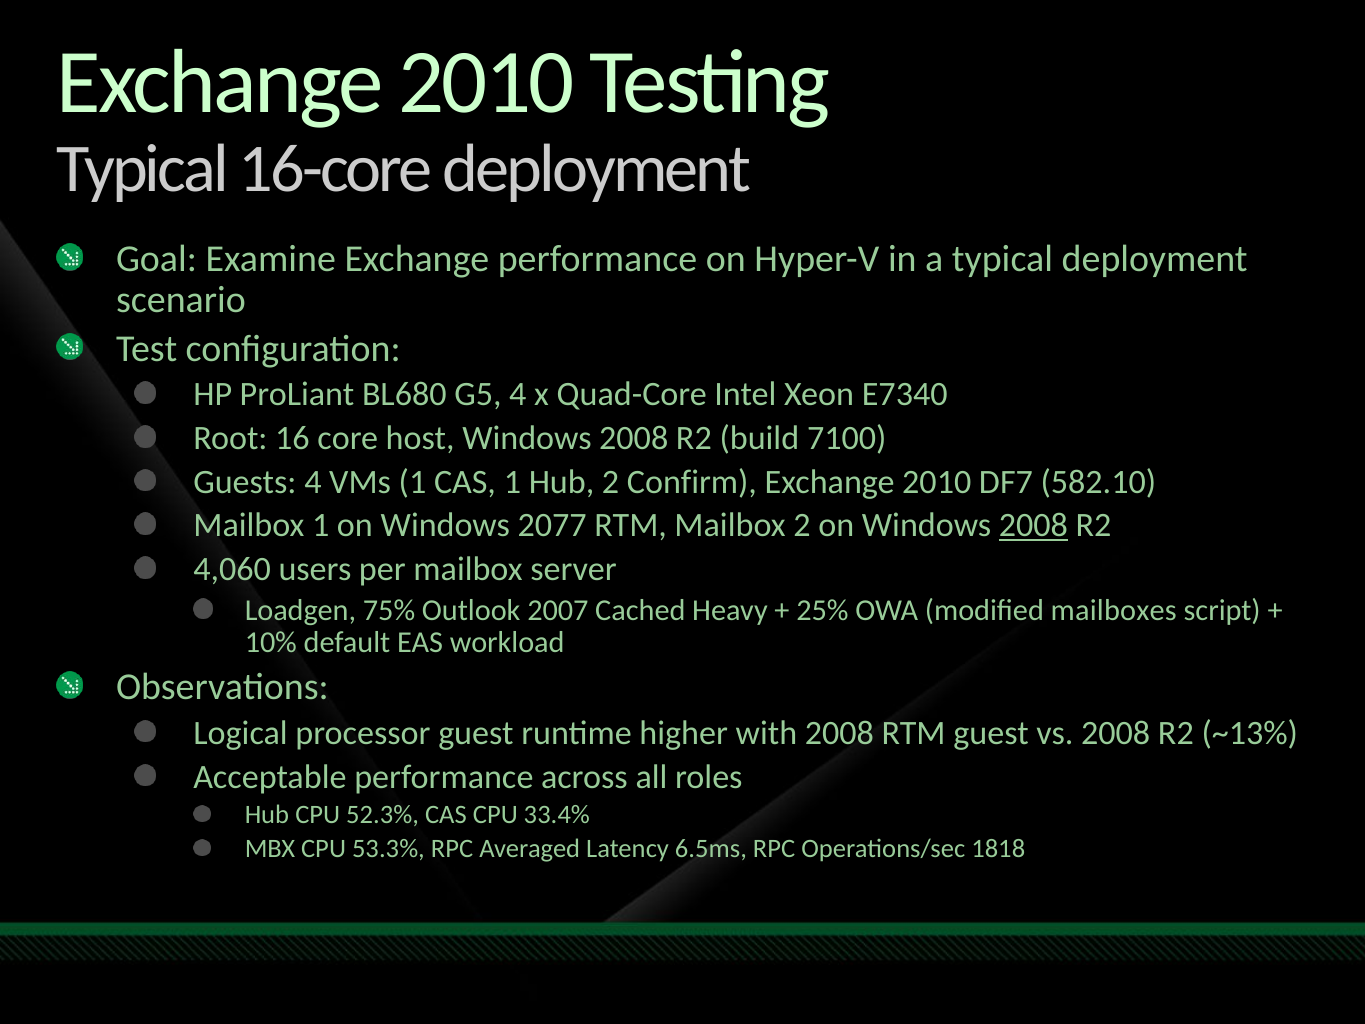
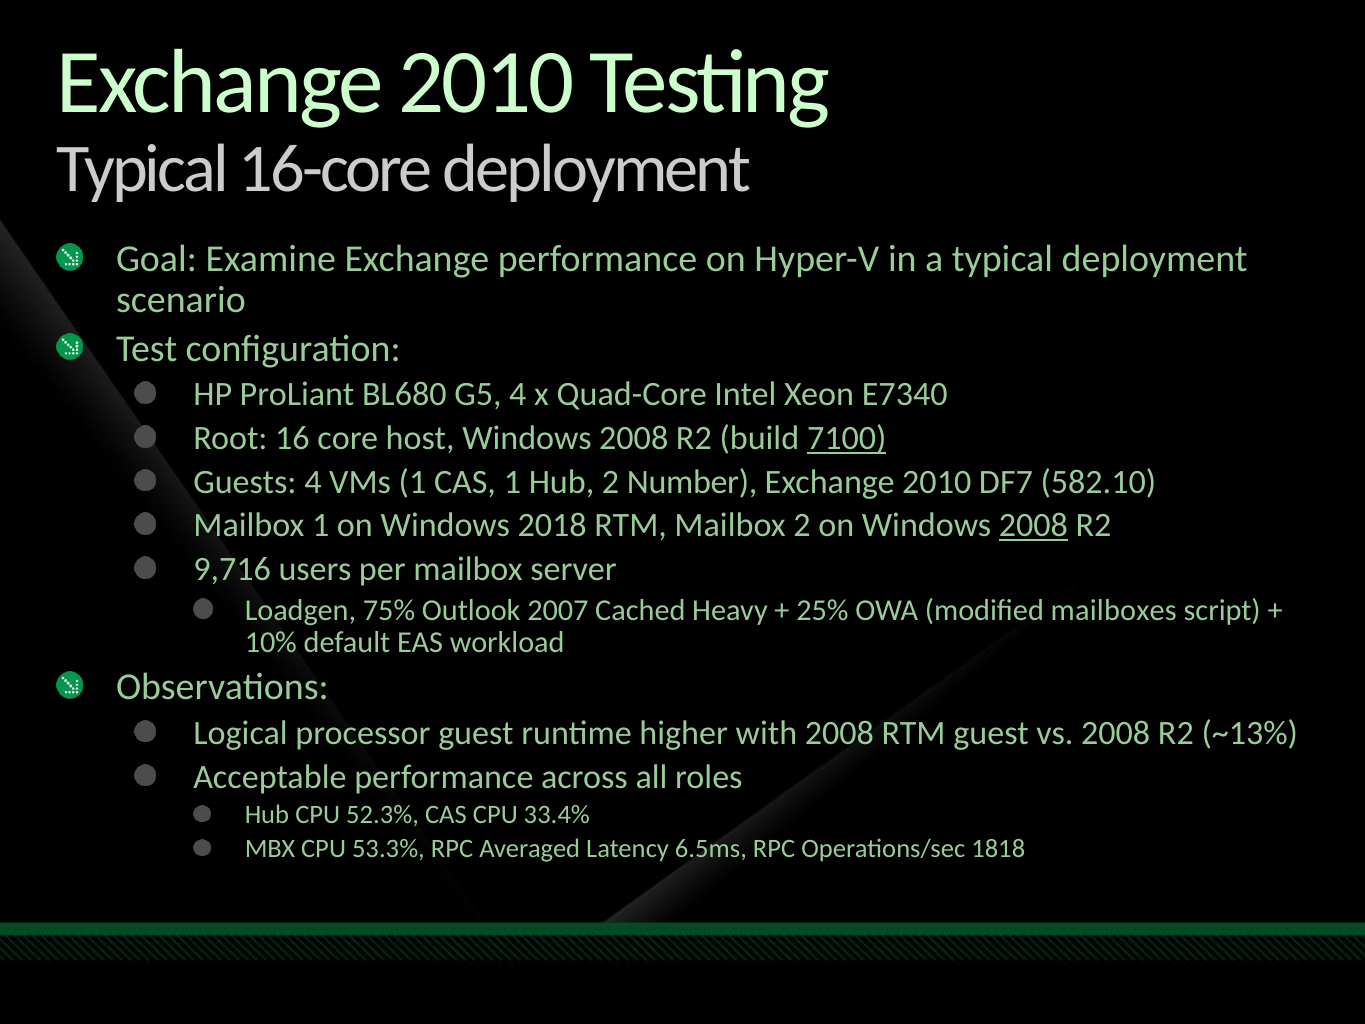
7100 underline: none -> present
Confirm: Confirm -> Number
2077: 2077 -> 2018
4,060: 4,060 -> 9,716
